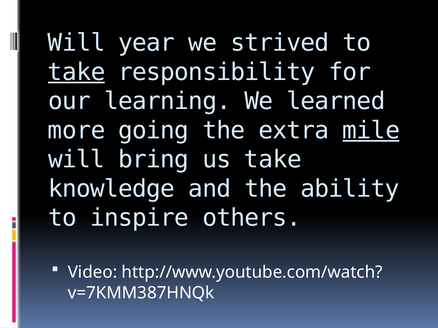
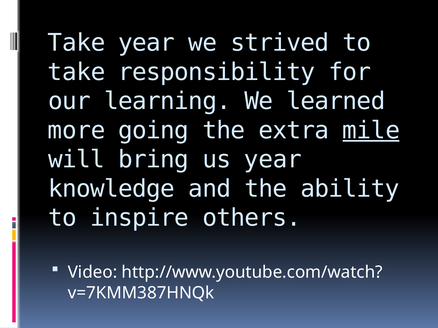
Will at (77, 43): Will -> Take
take at (77, 72) underline: present -> none
us take: take -> year
